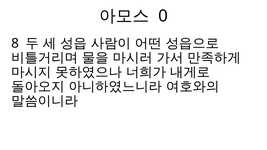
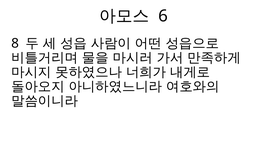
0: 0 -> 6
